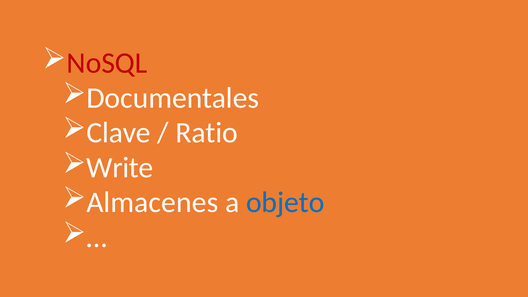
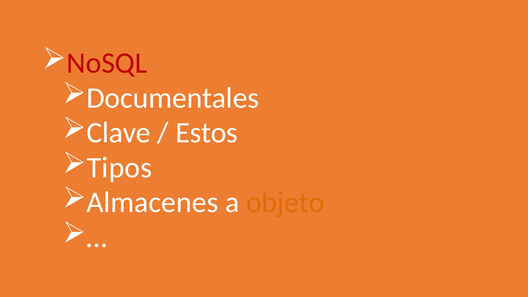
Ratio: Ratio -> Estos
Write: Write -> Tipos
objeto colour: blue -> orange
